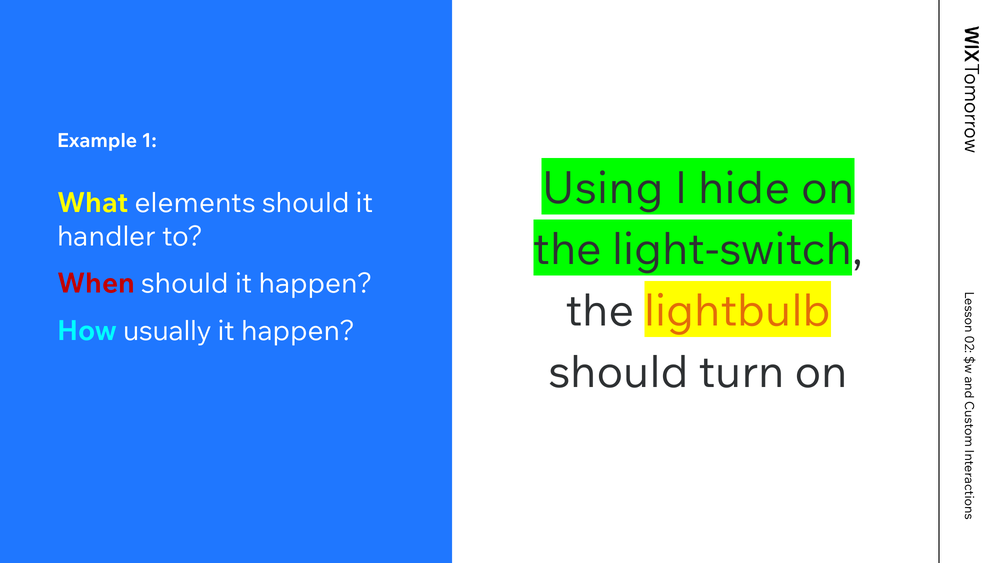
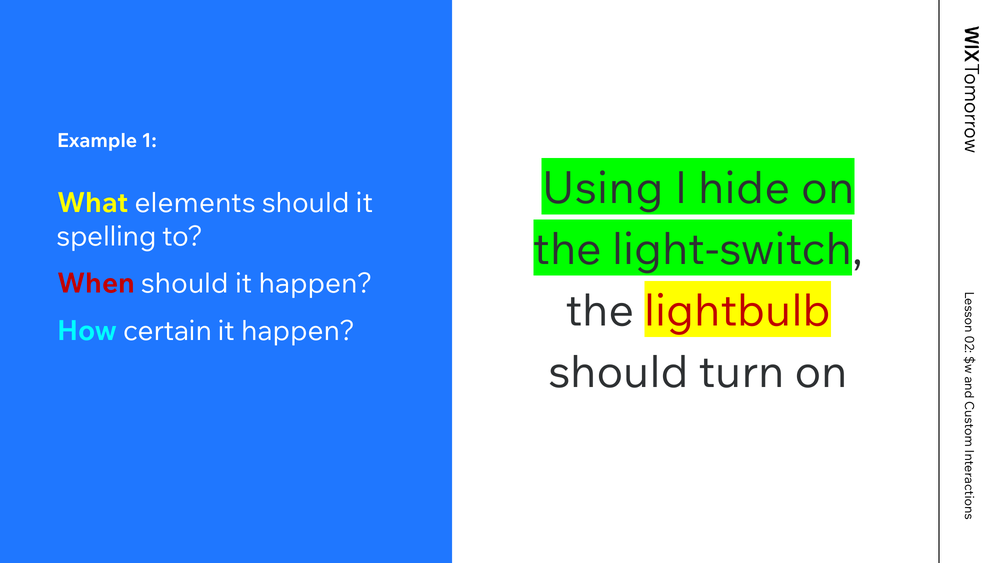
handler: handler -> spelling
lightbulb colour: orange -> red
usually: usually -> certain
